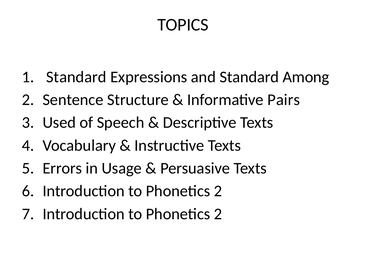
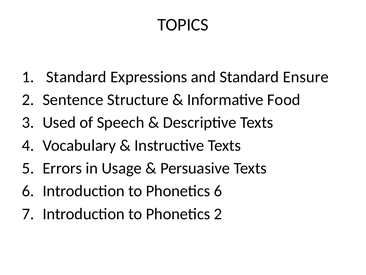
Among: Among -> Ensure
Pairs: Pairs -> Food
2 at (218, 191): 2 -> 6
